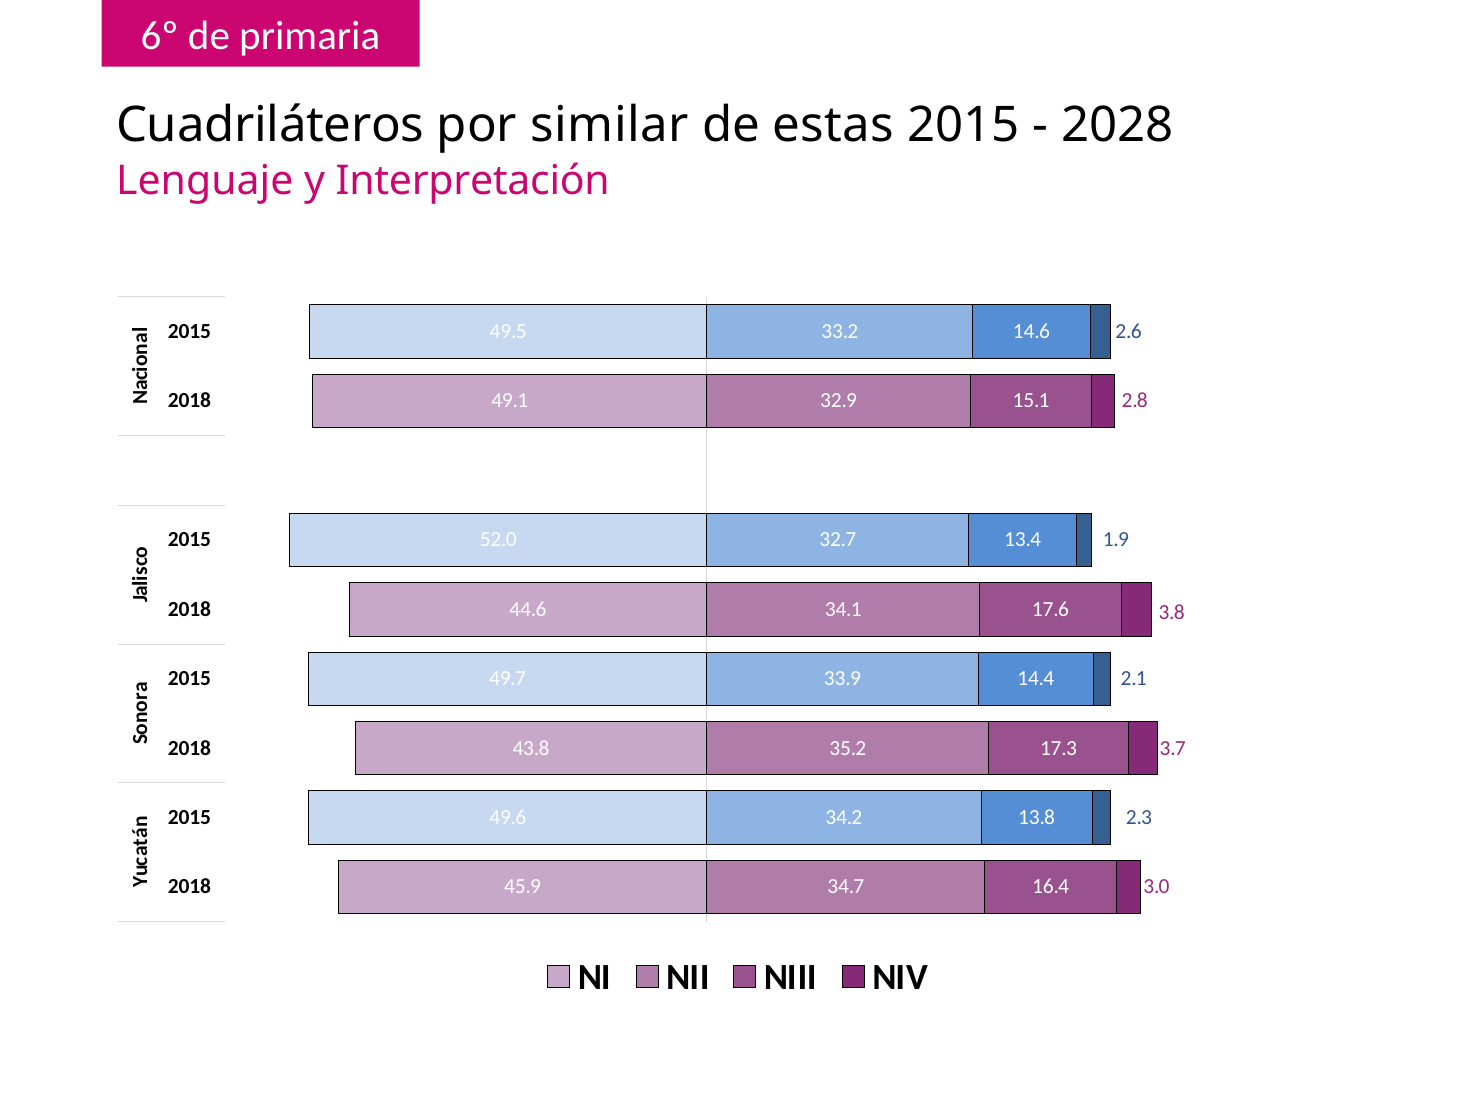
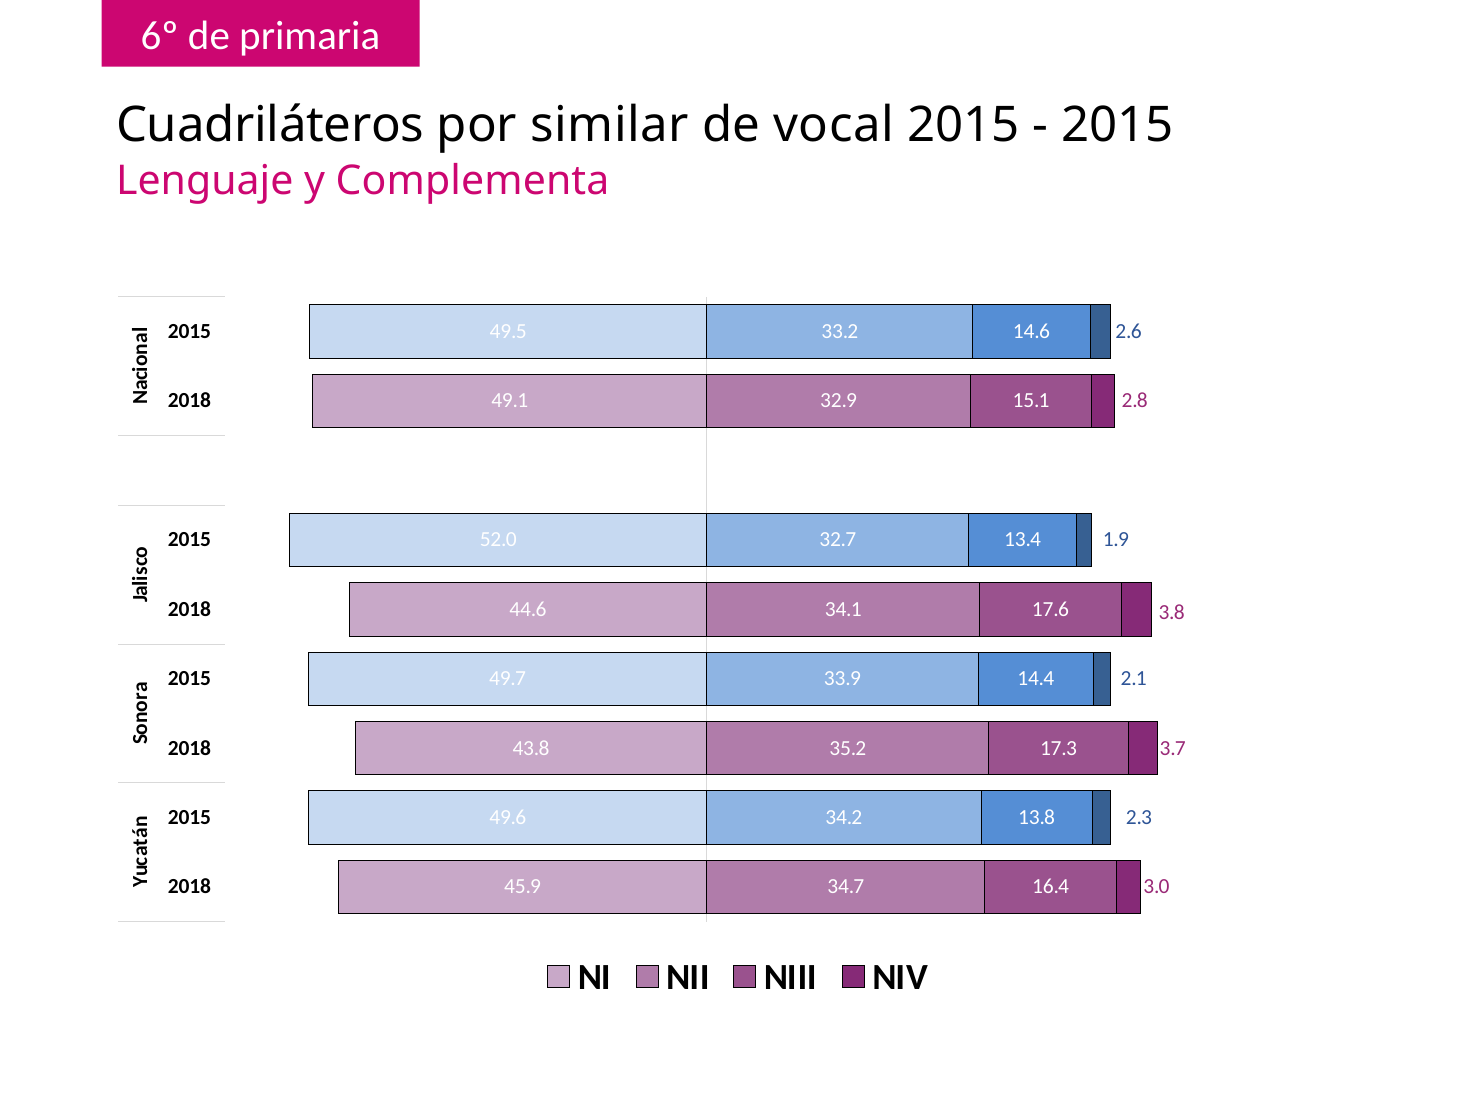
estas: estas -> vocal
2028 at (1118, 125): 2028 -> 2015
Interpretación: Interpretación -> Complementa
